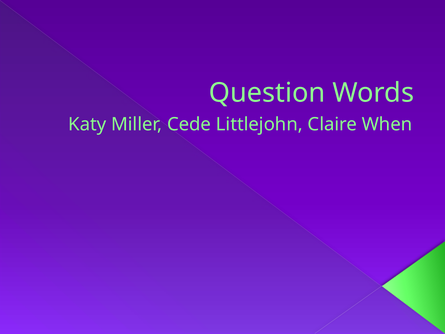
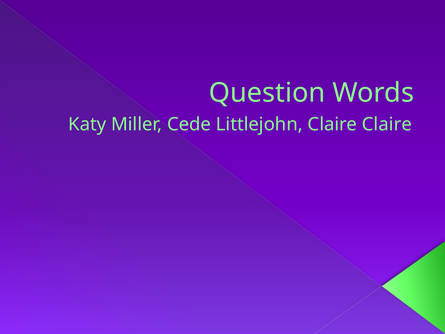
Claire When: When -> Claire
